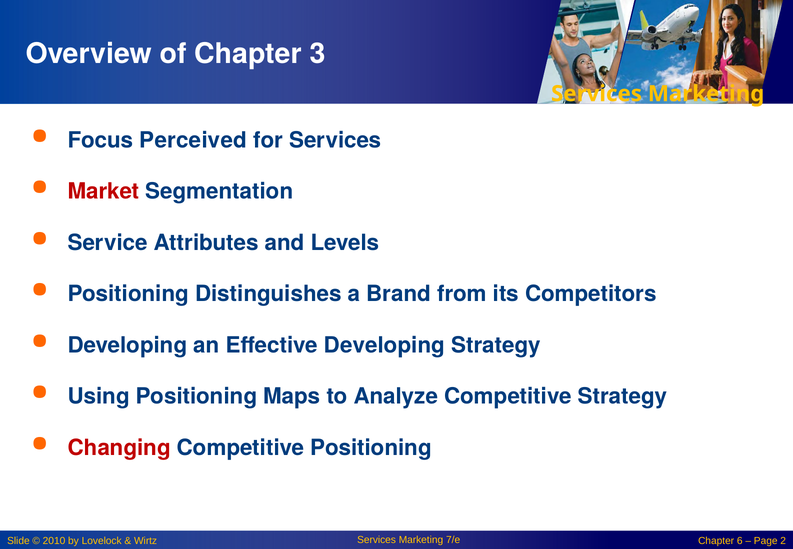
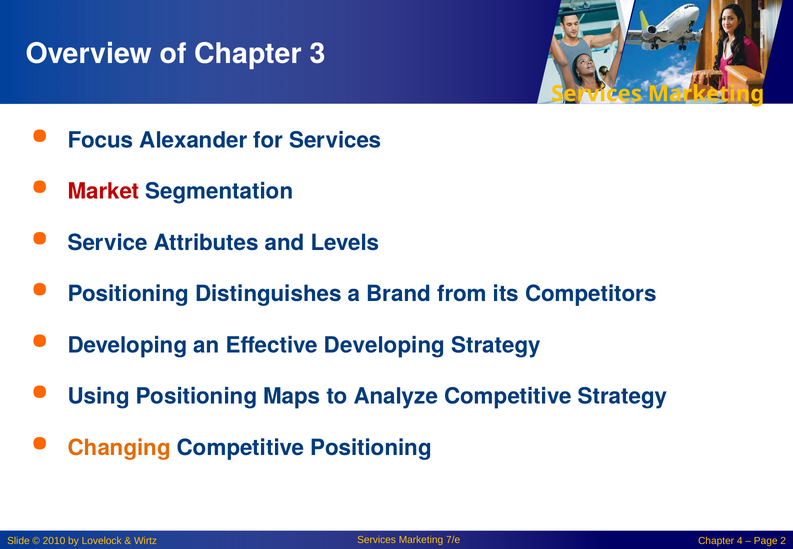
Perceived: Perceived -> Alexander
Changing colour: red -> orange
6: 6 -> 4
